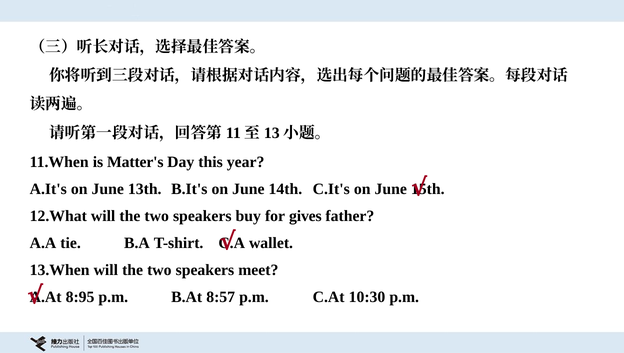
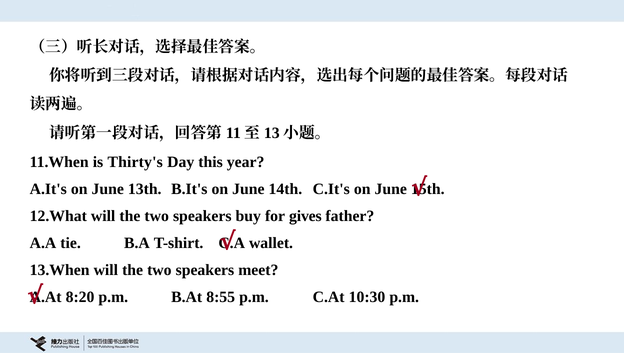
Matter's: Matter's -> Thirty's
8:95: 8:95 -> 8:20
8:57: 8:57 -> 8:55
